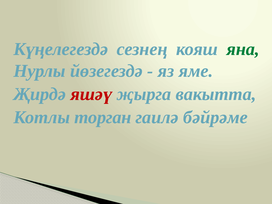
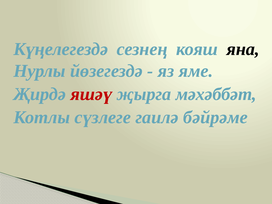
яна colour: green -> black
вакытта: вакытта -> мәхәббәт
торган: торган -> сүзлеге
